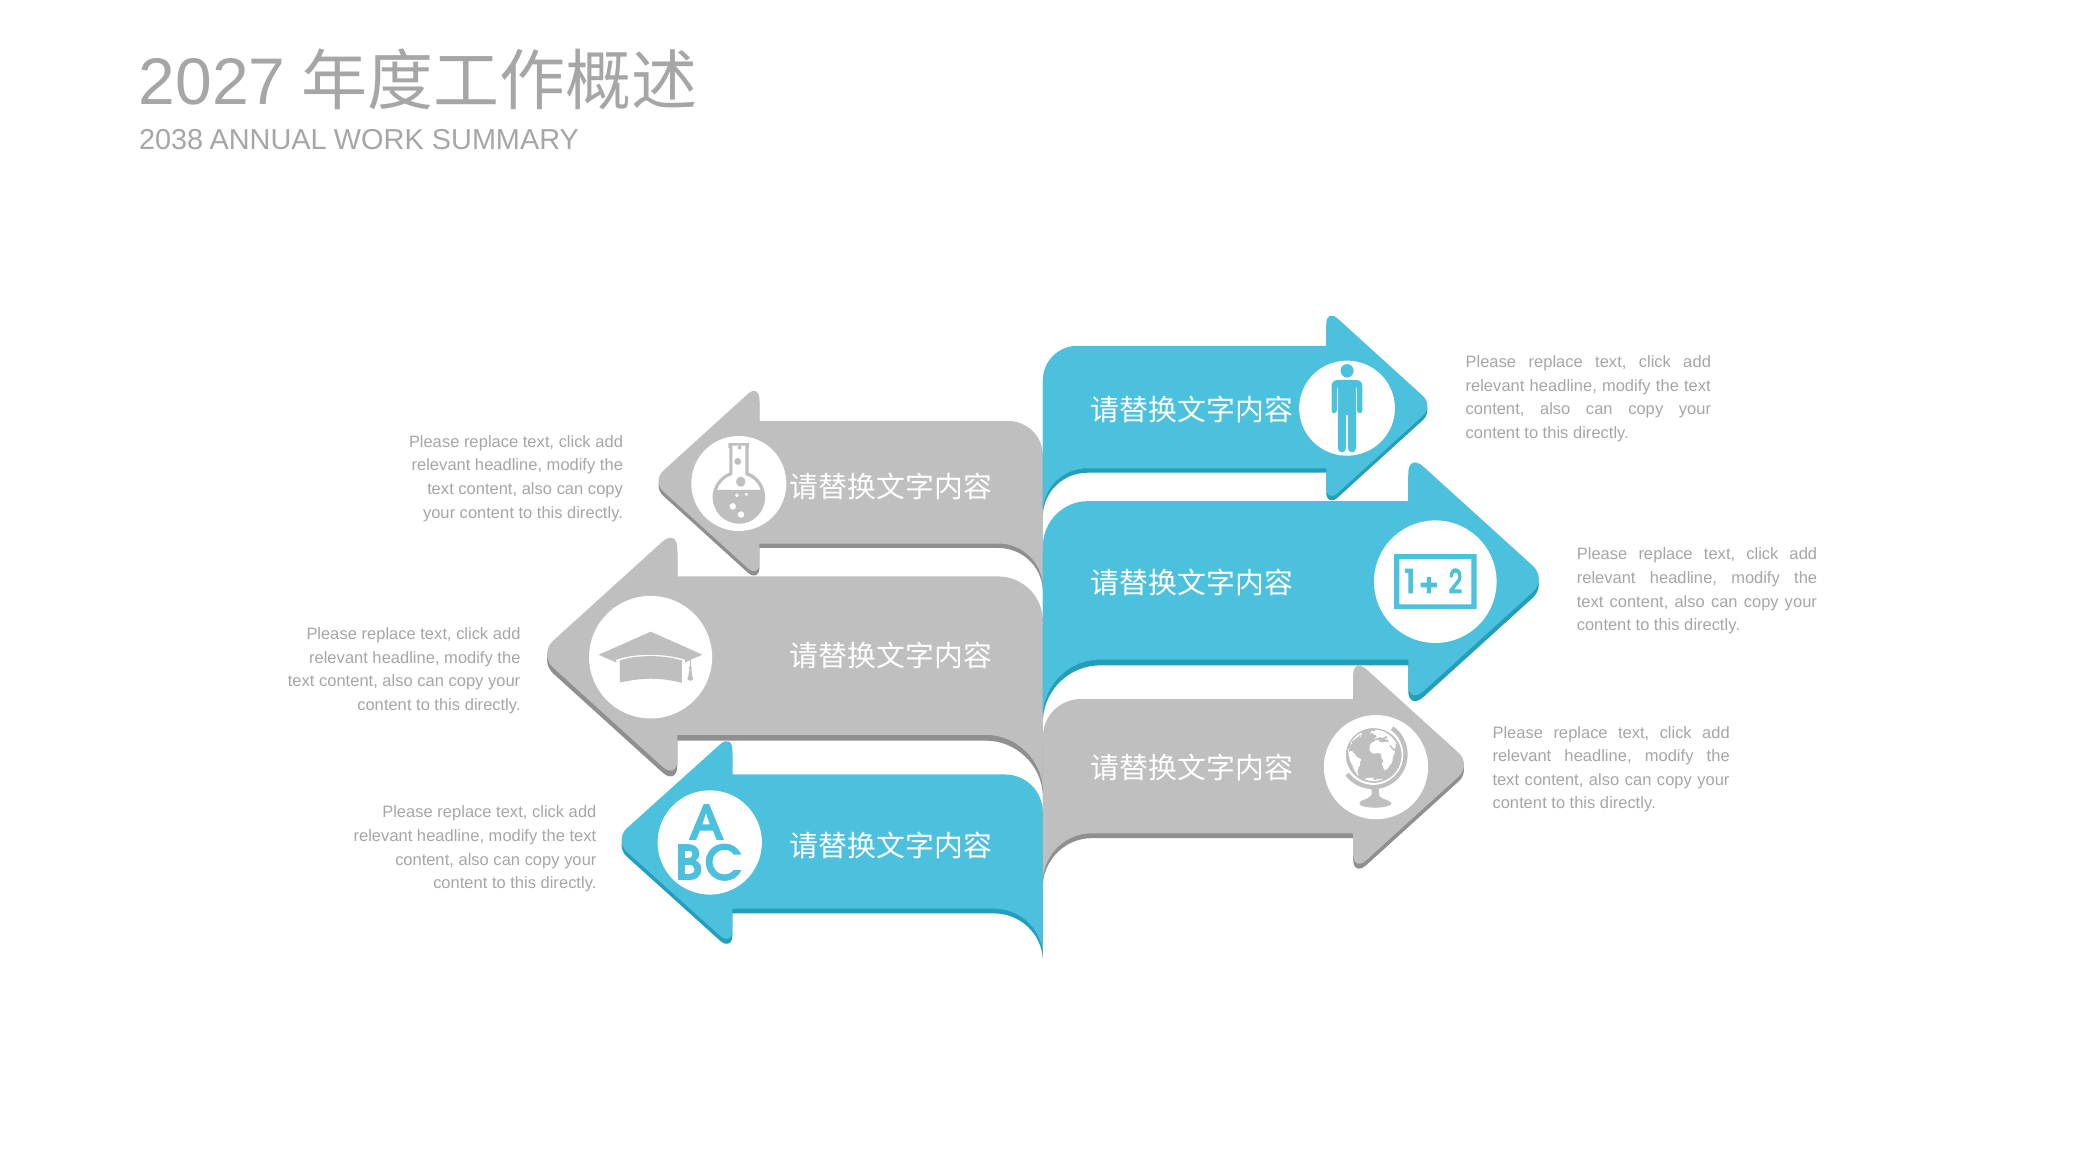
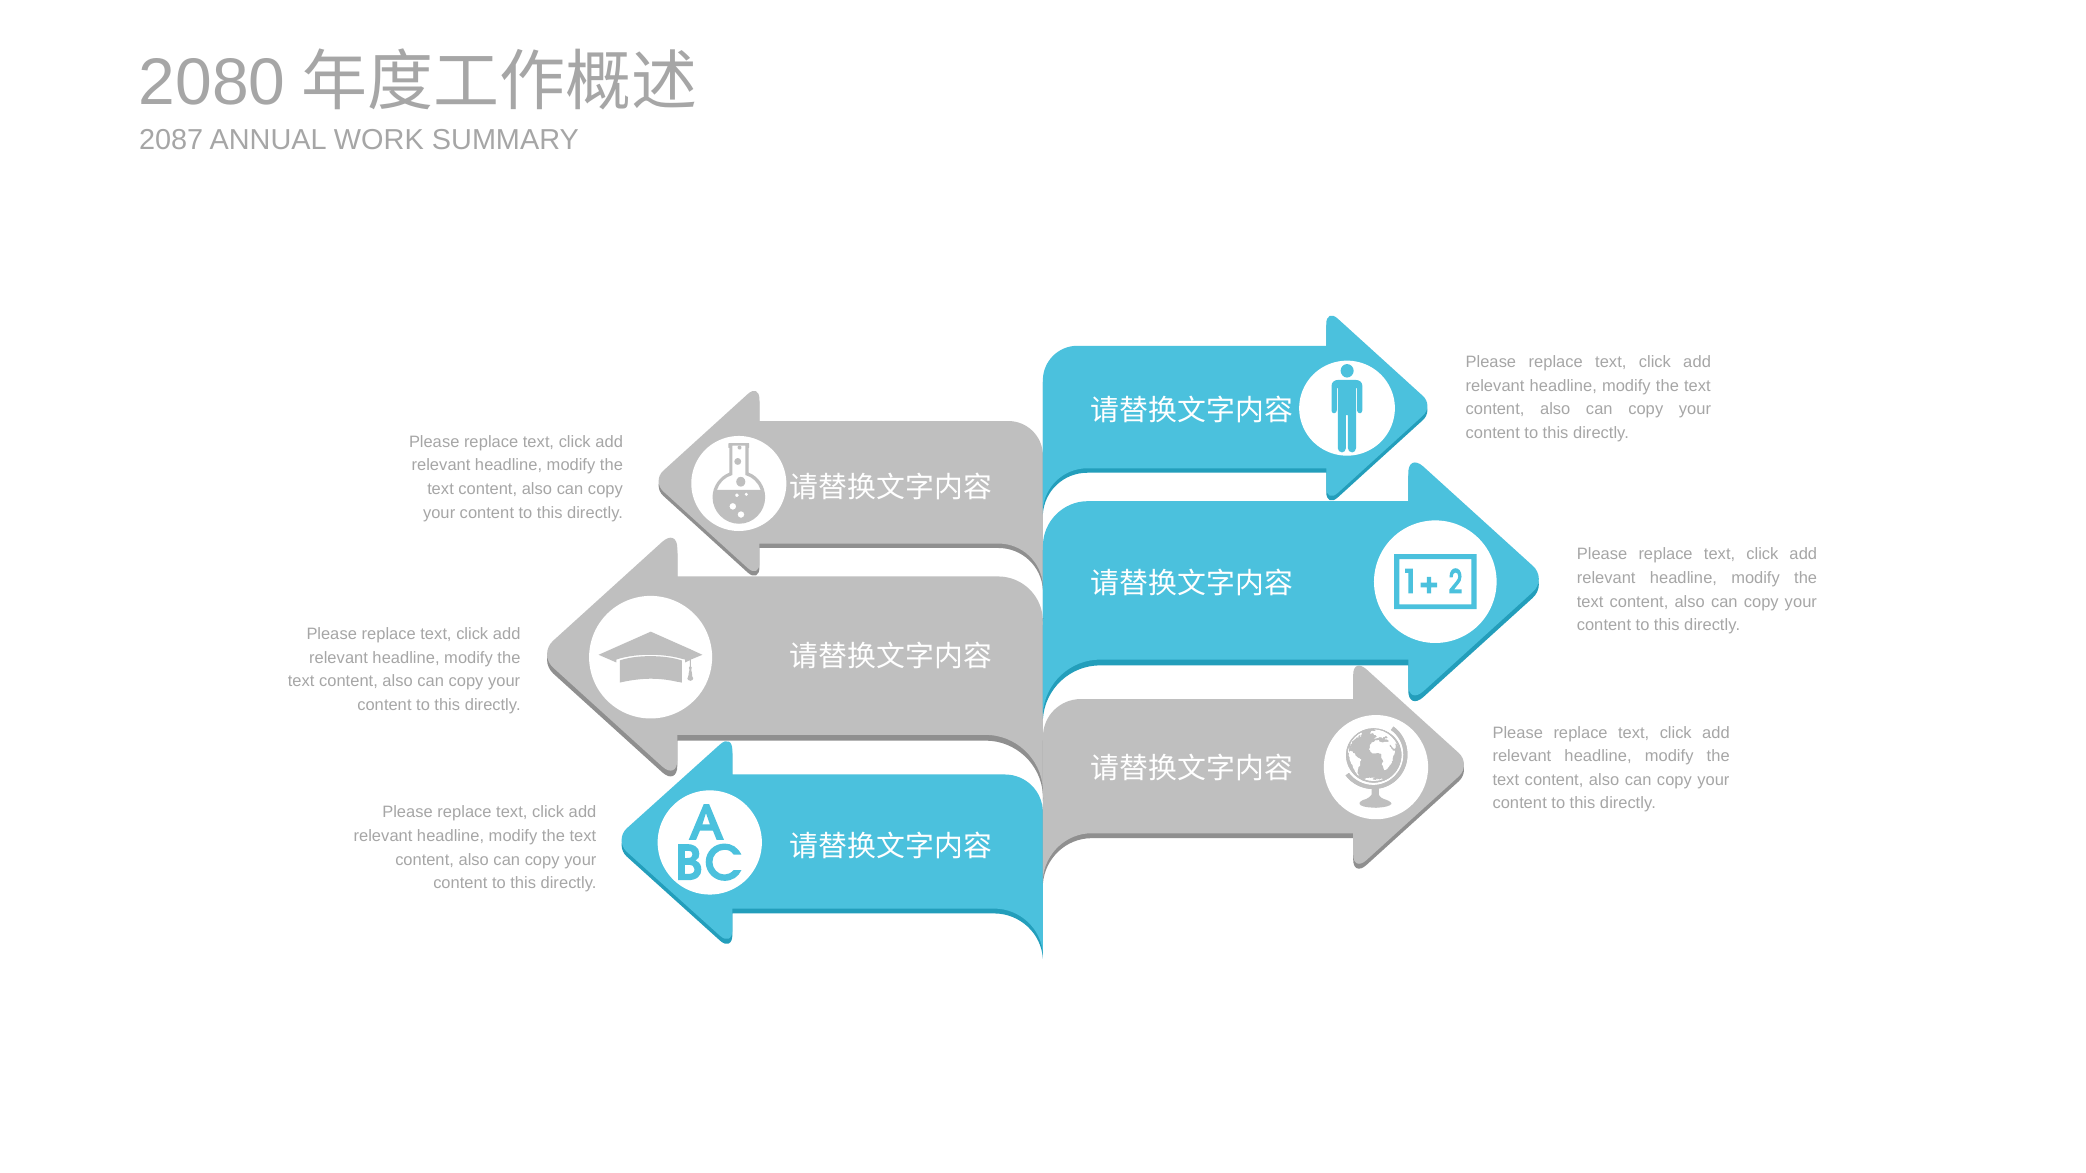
2027: 2027 -> 2080
2038: 2038 -> 2087
